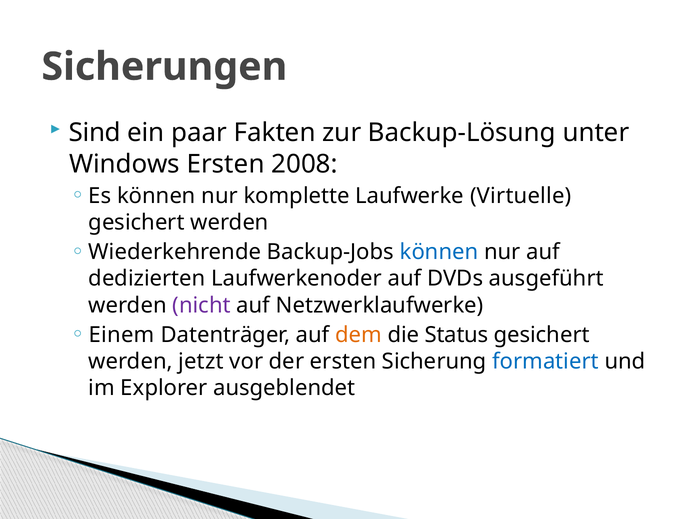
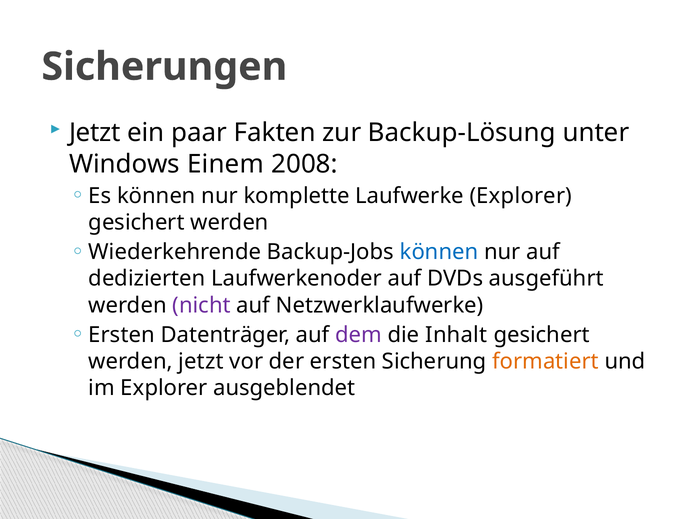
Sind at (95, 133): Sind -> Jetzt
Windows Ersten: Ersten -> Einem
Laufwerke Virtuelle: Virtuelle -> Explorer
Einem at (122, 335): Einem -> Ersten
dem colour: orange -> purple
Status: Status -> Inhalt
formatiert colour: blue -> orange
